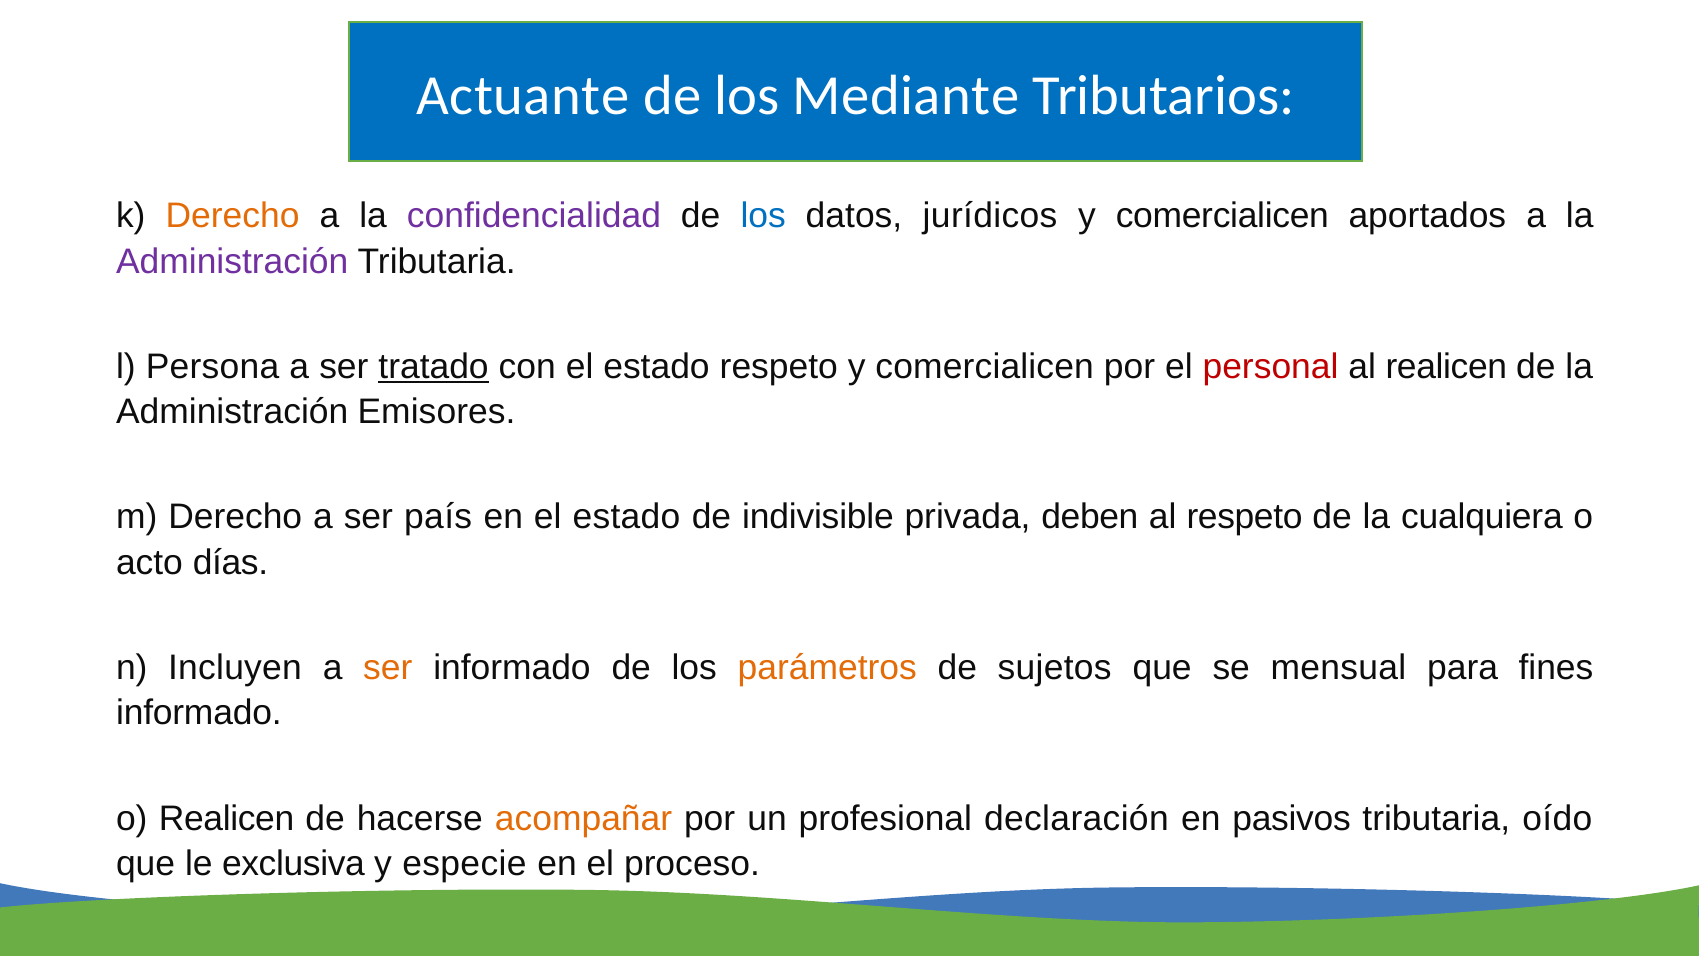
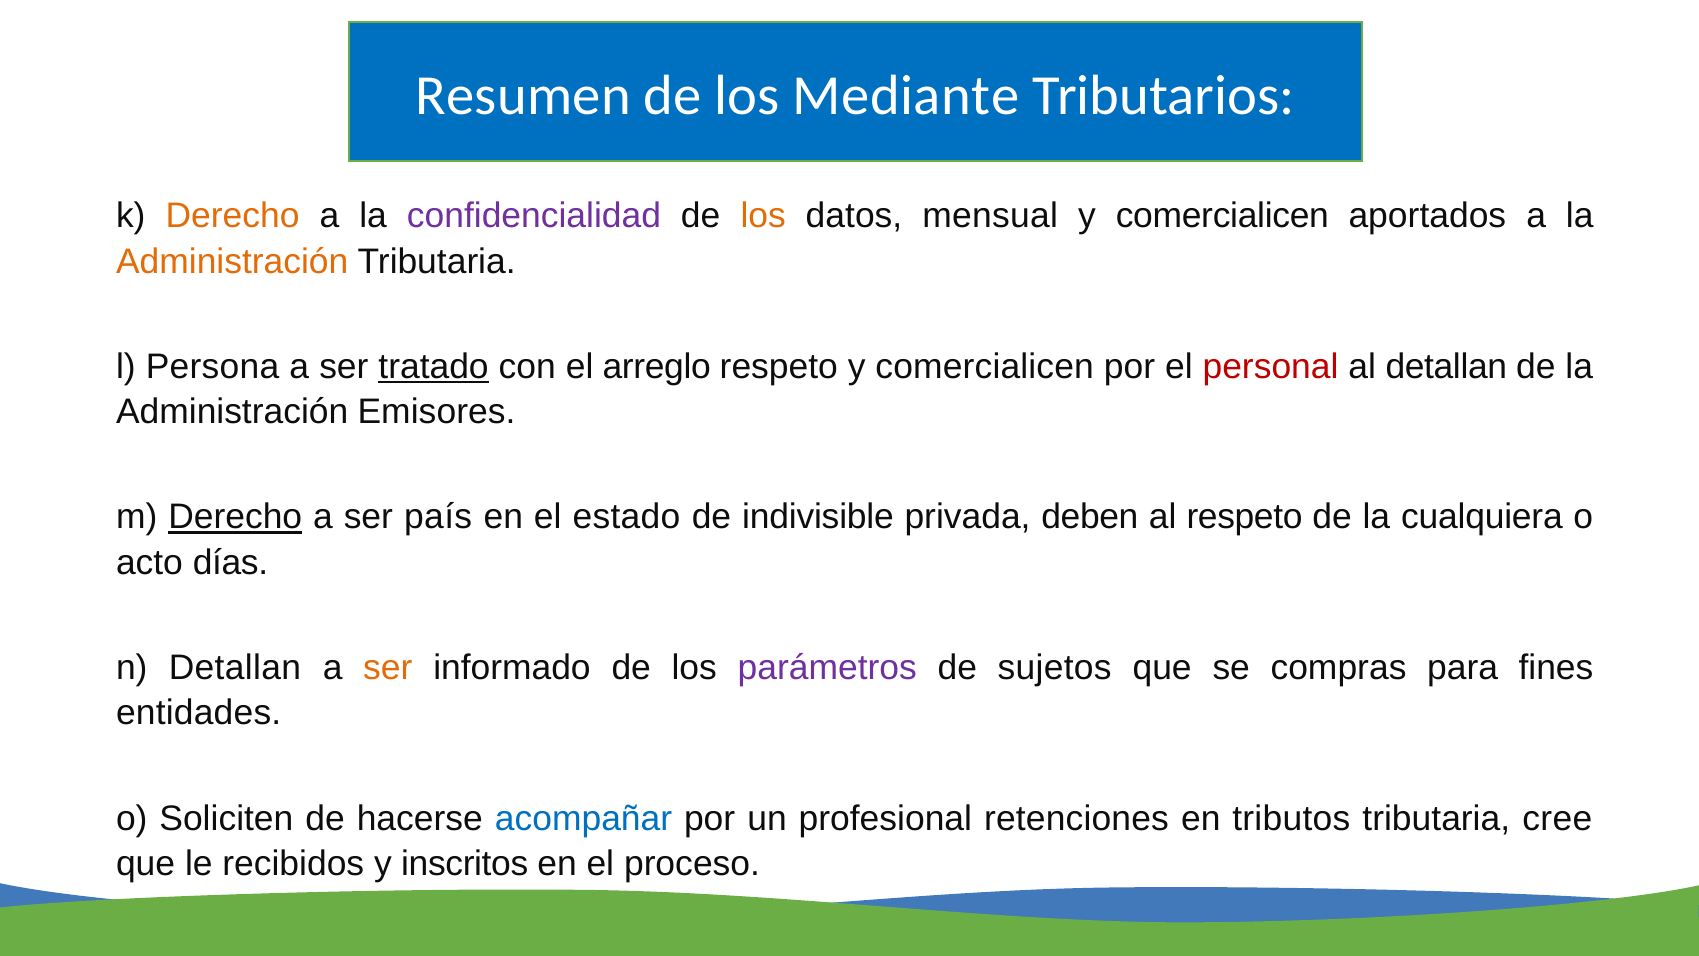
Actuante: Actuante -> Resumen
los at (763, 216) colour: blue -> orange
jurídicos: jurídicos -> mensual
Administración at (232, 262) colour: purple -> orange
con el estado: estado -> arreglo
al realicen: realicen -> detallan
Derecho at (235, 517) underline: none -> present
n Incluyen: Incluyen -> Detallan
parámetros colour: orange -> purple
mensual: mensual -> compras
informado at (199, 713): informado -> entidades
o Realicen: Realicen -> Soliciten
acompañar colour: orange -> blue
declaración: declaración -> retenciones
pasivos: pasivos -> tributos
oído: oído -> cree
exclusiva: exclusiva -> recibidos
especie: especie -> inscritos
